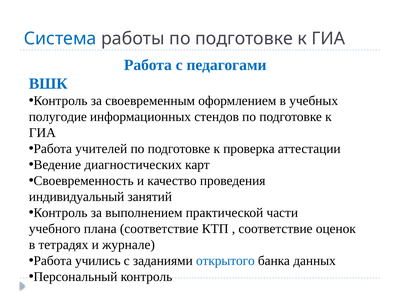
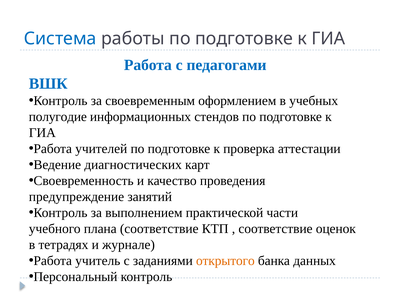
индивидуальный: индивидуальный -> предупреждение
учились: учились -> учитель
открытого colour: blue -> orange
